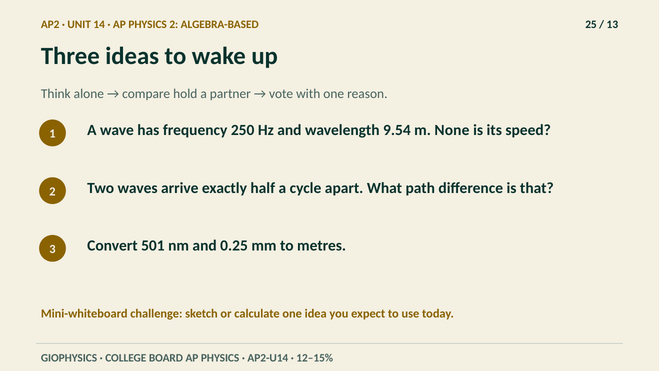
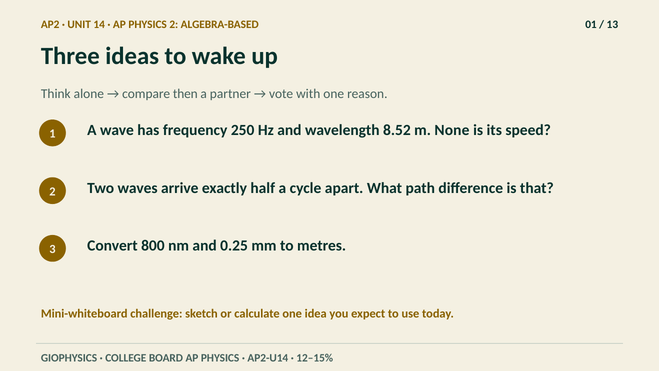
25: 25 -> 01
hold: hold -> then
9.54: 9.54 -> 8.52
501: 501 -> 800
